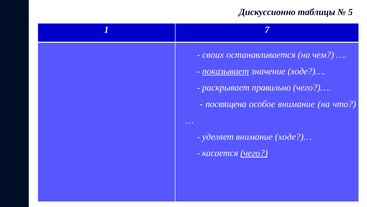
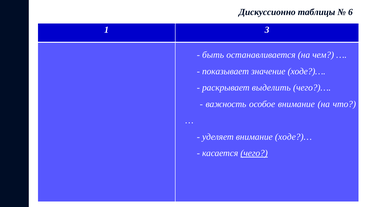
5: 5 -> 6
7: 7 -> 3
своих: своих -> быть
показывает underline: present -> none
правильно: правильно -> выделить
посвящена: посвящена -> важность
